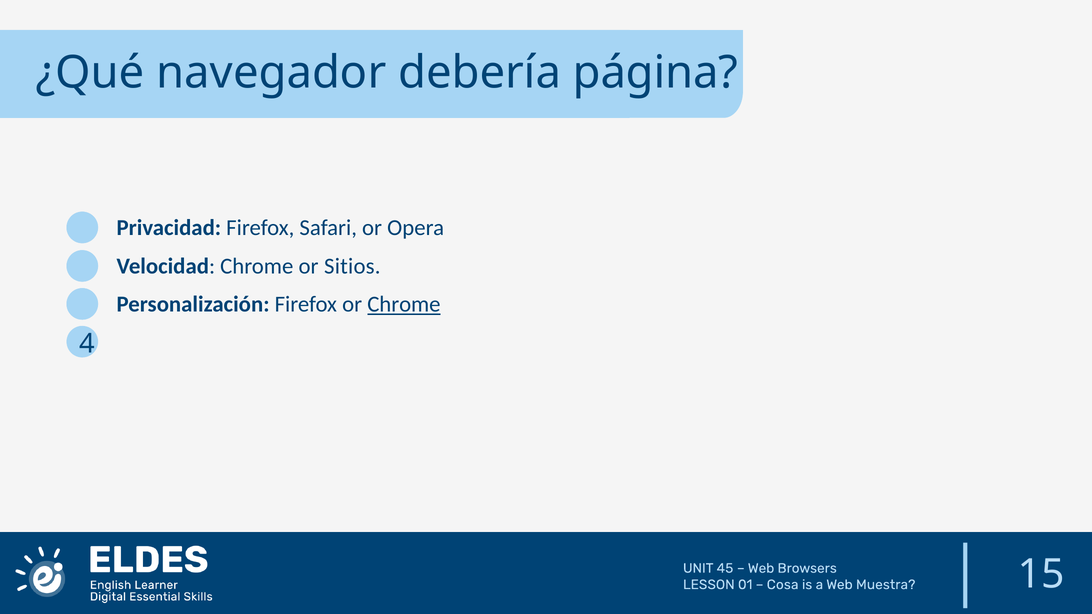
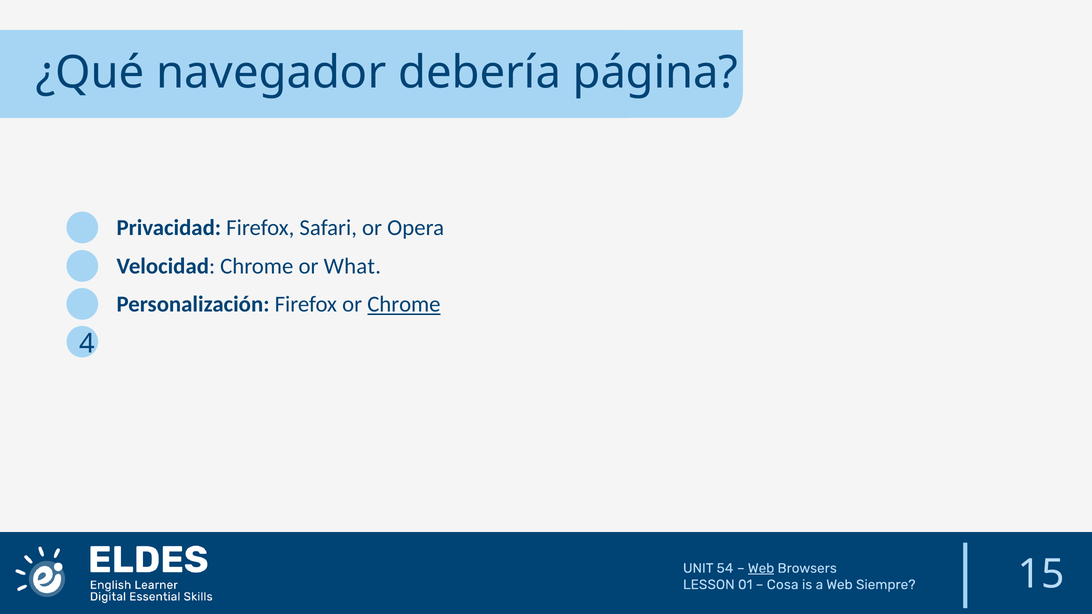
Sitios: Sitios -> What
45: 45 -> 54
Web at (761, 568) underline: none -> present
Muestra: Muestra -> Siempre
